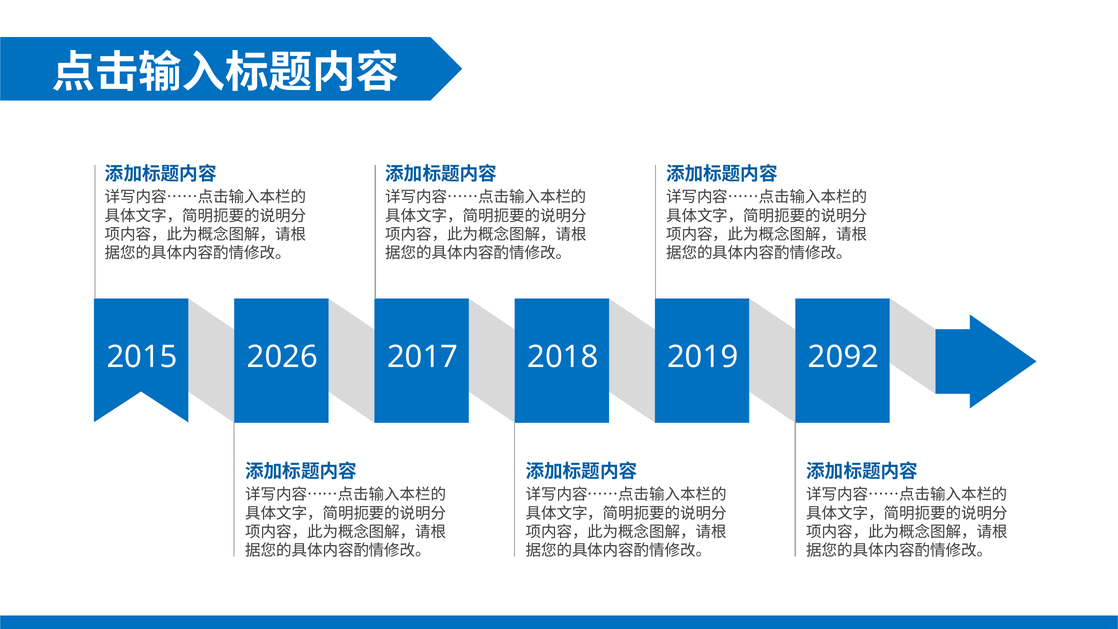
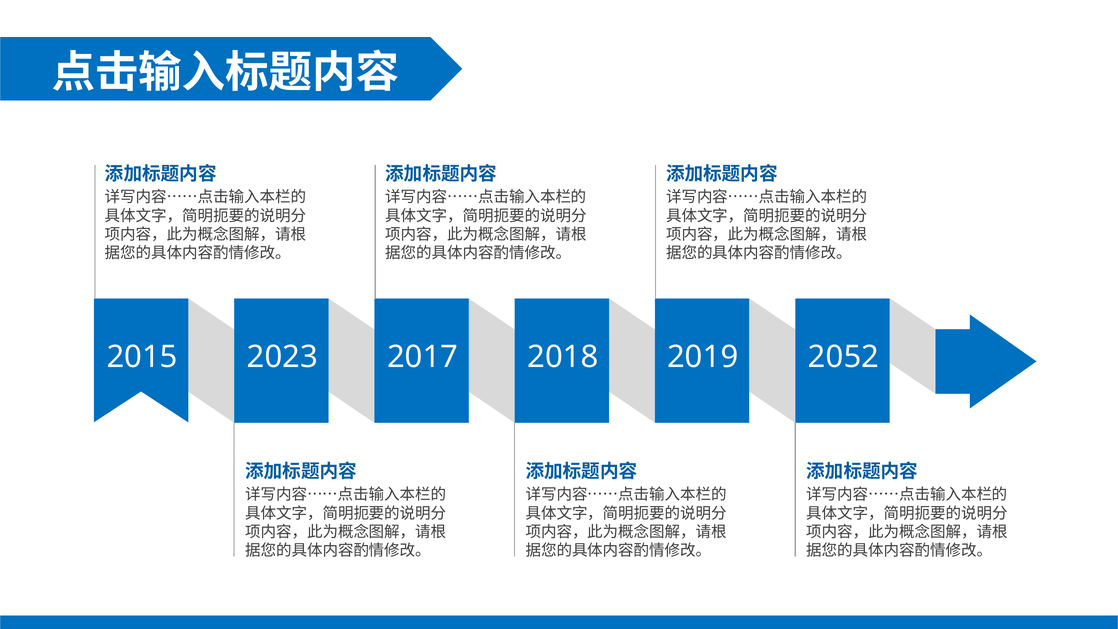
2026: 2026 -> 2023
2092: 2092 -> 2052
